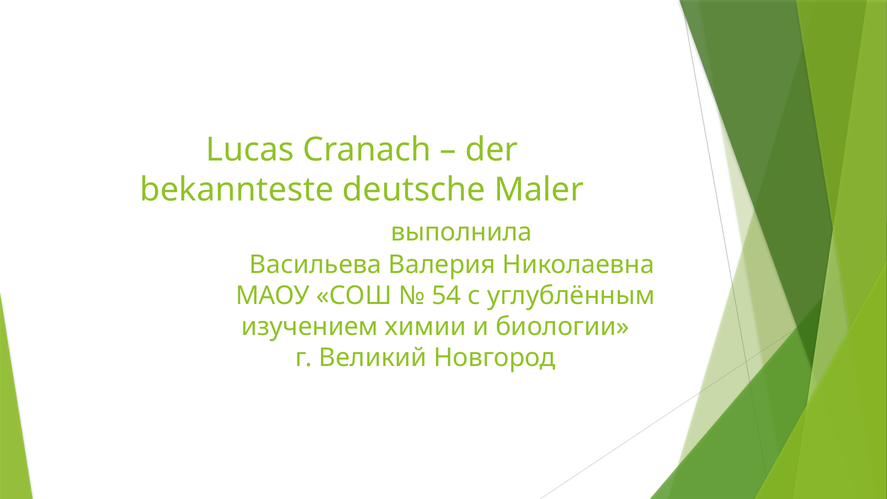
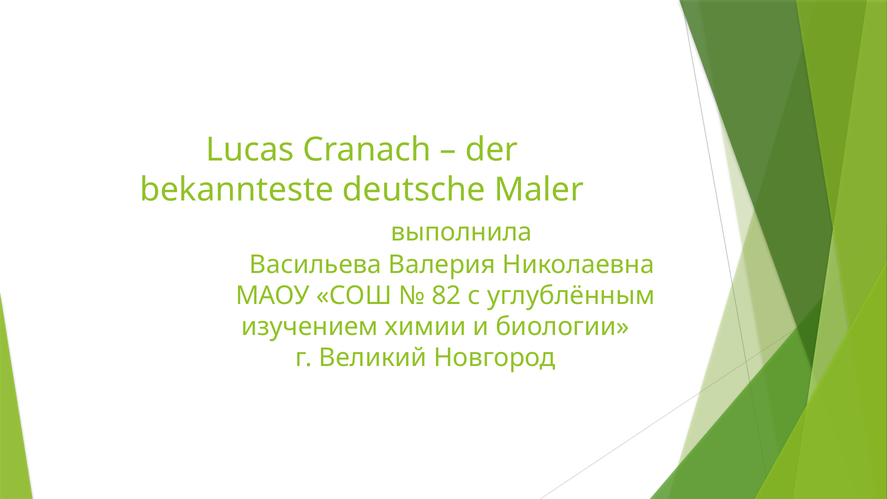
54: 54 -> 82
